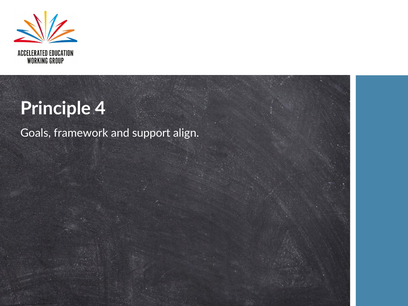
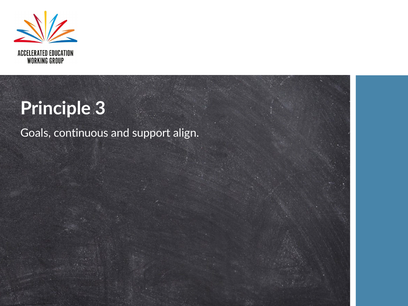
4: 4 -> 3
framework: framework -> continuous
